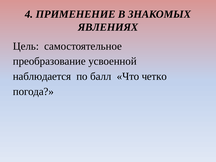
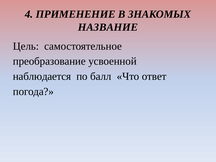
ЯВЛЕНИЯХ: ЯВЛЕНИЯХ -> НАЗВАНИЕ
четко: четко -> ответ
